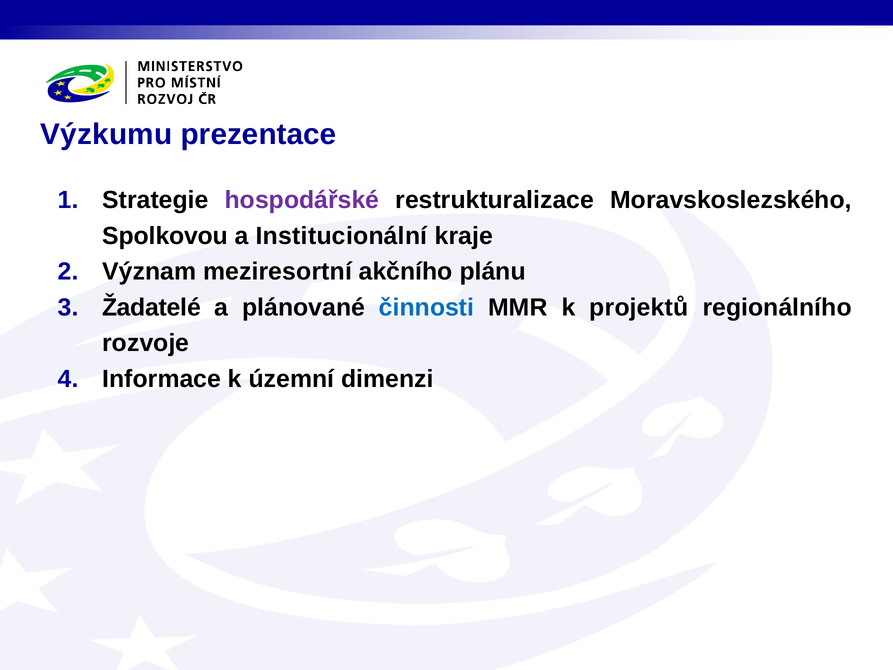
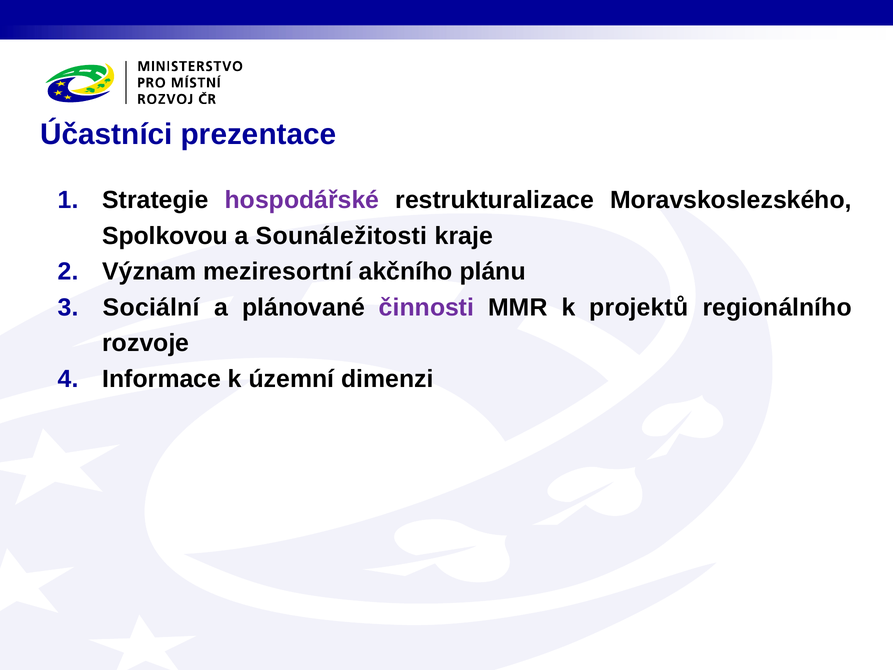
Výzkumu: Výzkumu -> Účastníci
Institucionální: Institucionální -> Sounáležitosti
Žadatelé: Žadatelé -> Sociální
činnosti colour: blue -> purple
